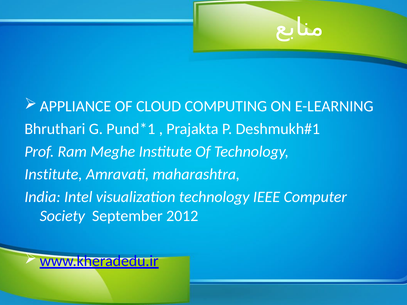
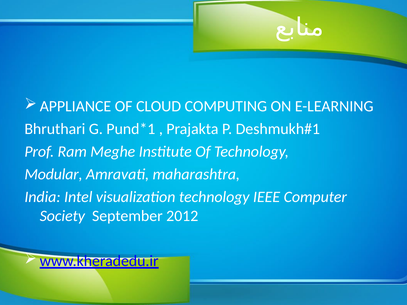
Institute at (53, 174): Institute -> Modular
